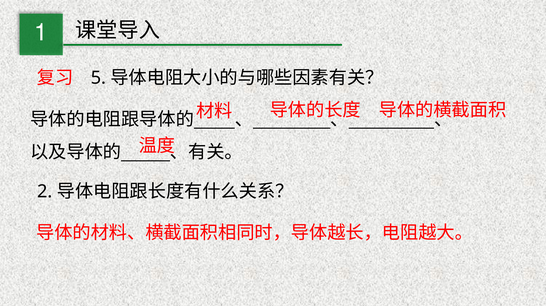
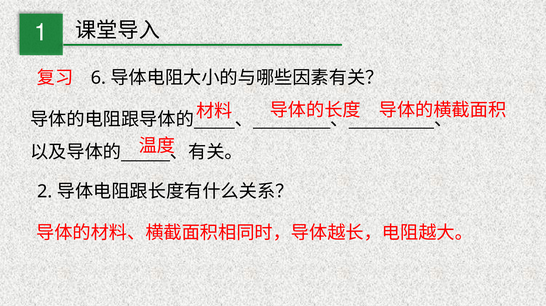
5: 5 -> 6
